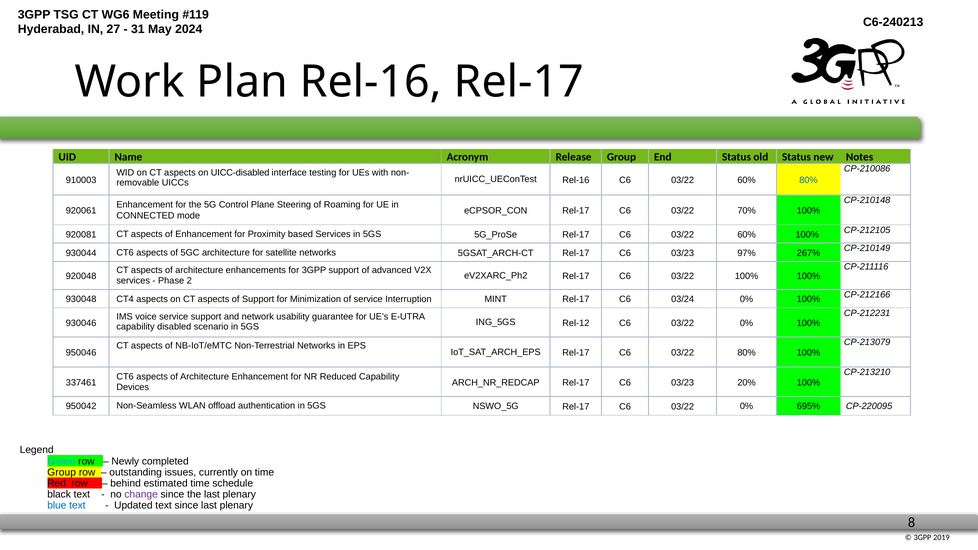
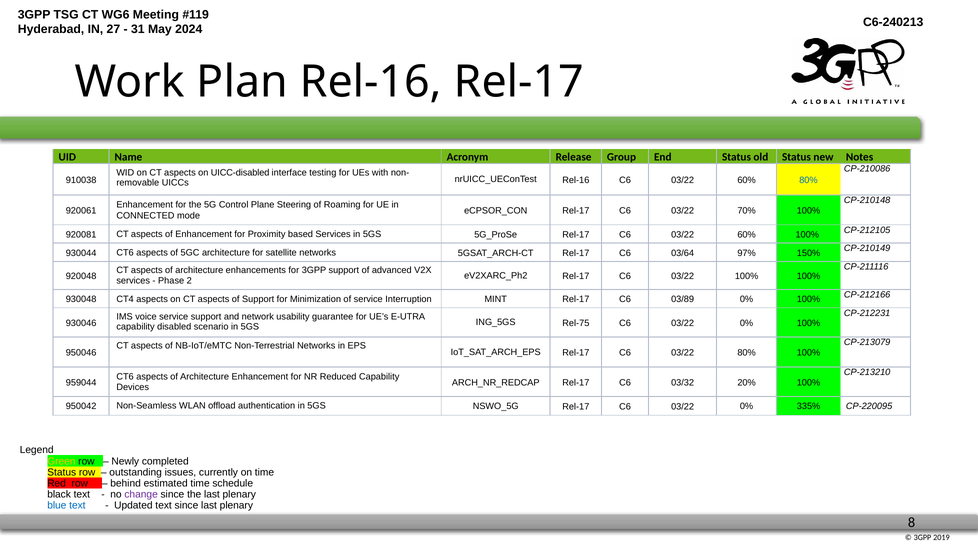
910003: 910003 -> 910038
03/23 at (683, 253): 03/23 -> 03/64
267%: 267% -> 150%
03/24: 03/24 -> 03/89
Rel-12: Rel-12 -> Rel-75
337461: 337461 -> 959044
03/23 at (683, 383): 03/23 -> 03/32
695%: 695% -> 335%
Green colour: light blue -> yellow
Group at (62, 472): Group -> Status
